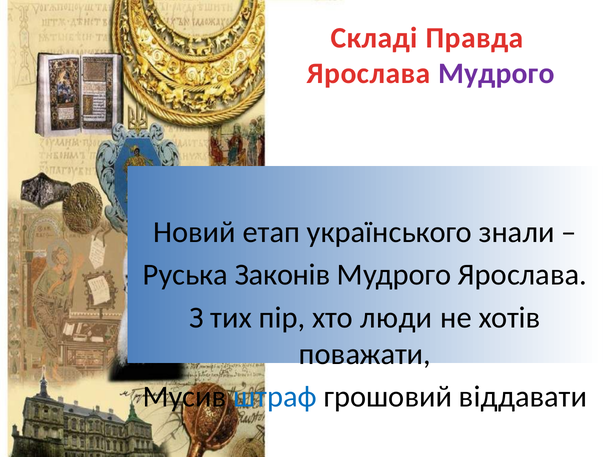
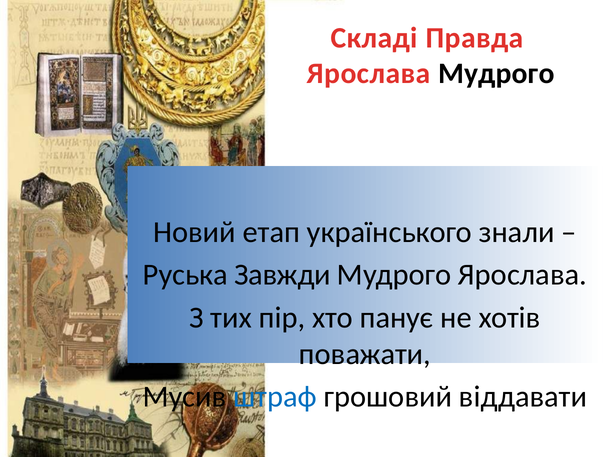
Мудрого at (496, 74) colour: purple -> black
Законів: Законів -> Завжди
люди: люди -> панує
